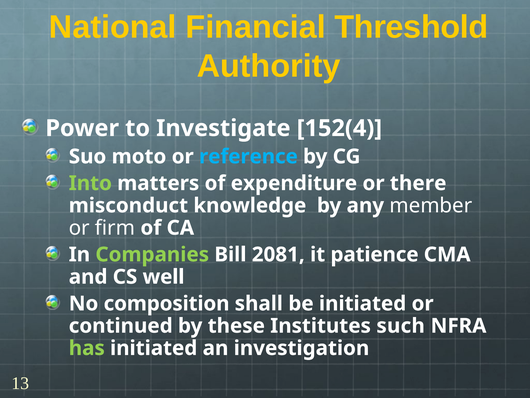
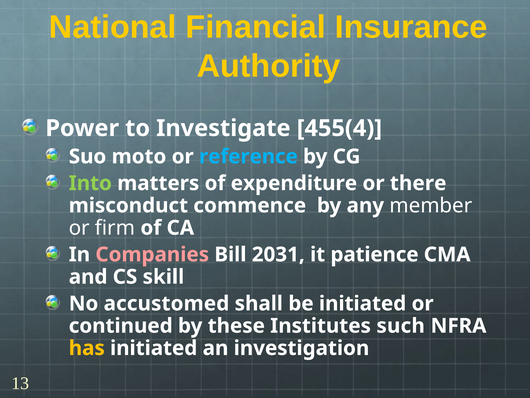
Threshold: Threshold -> Insurance
152(4: 152(4 -> 455(4
knowledge: knowledge -> commence
Companies colour: light green -> pink
2081: 2081 -> 2031
well: well -> skill
composition: composition -> accustomed
has colour: light green -> yellow
